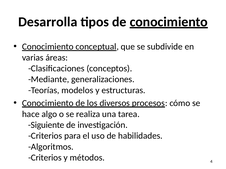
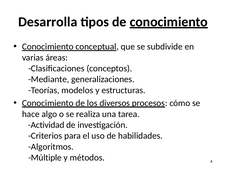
Siguiente: Siguiente -> Actividad
Criterios at (45, 158): Criterios -> Múltiple
